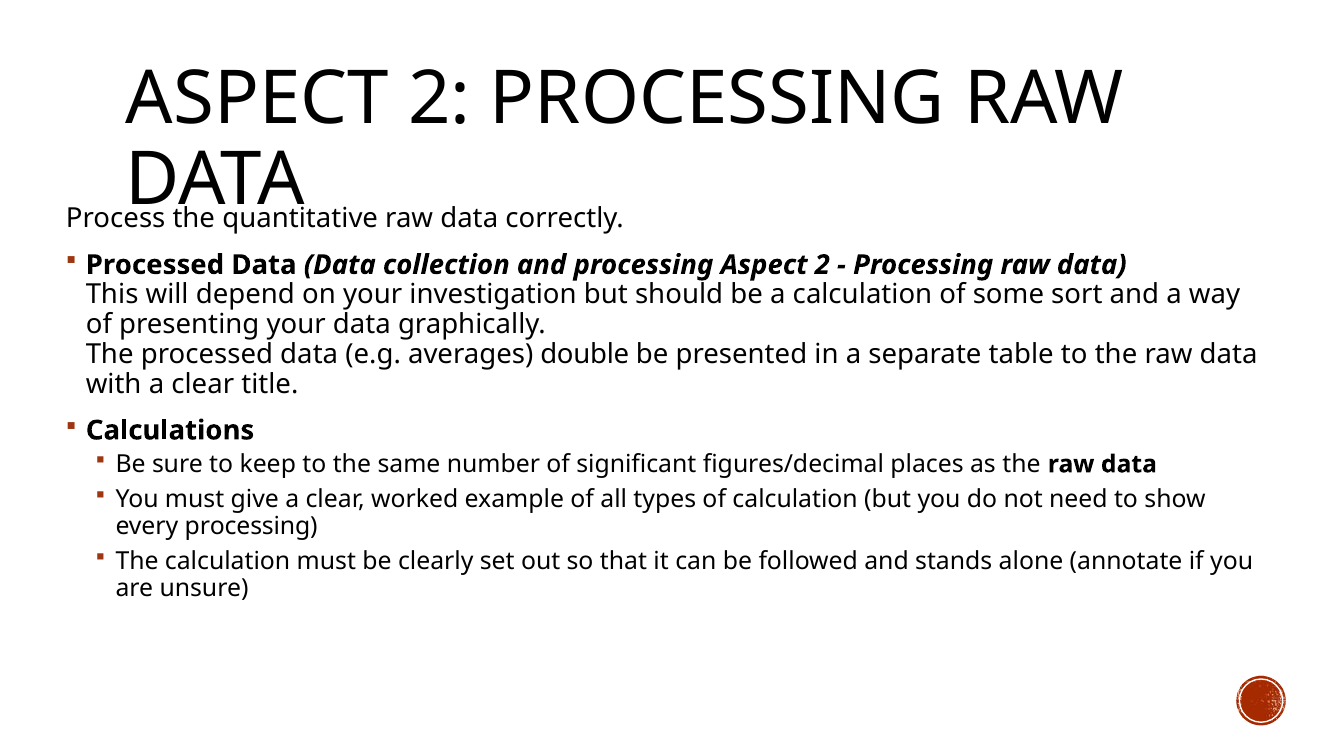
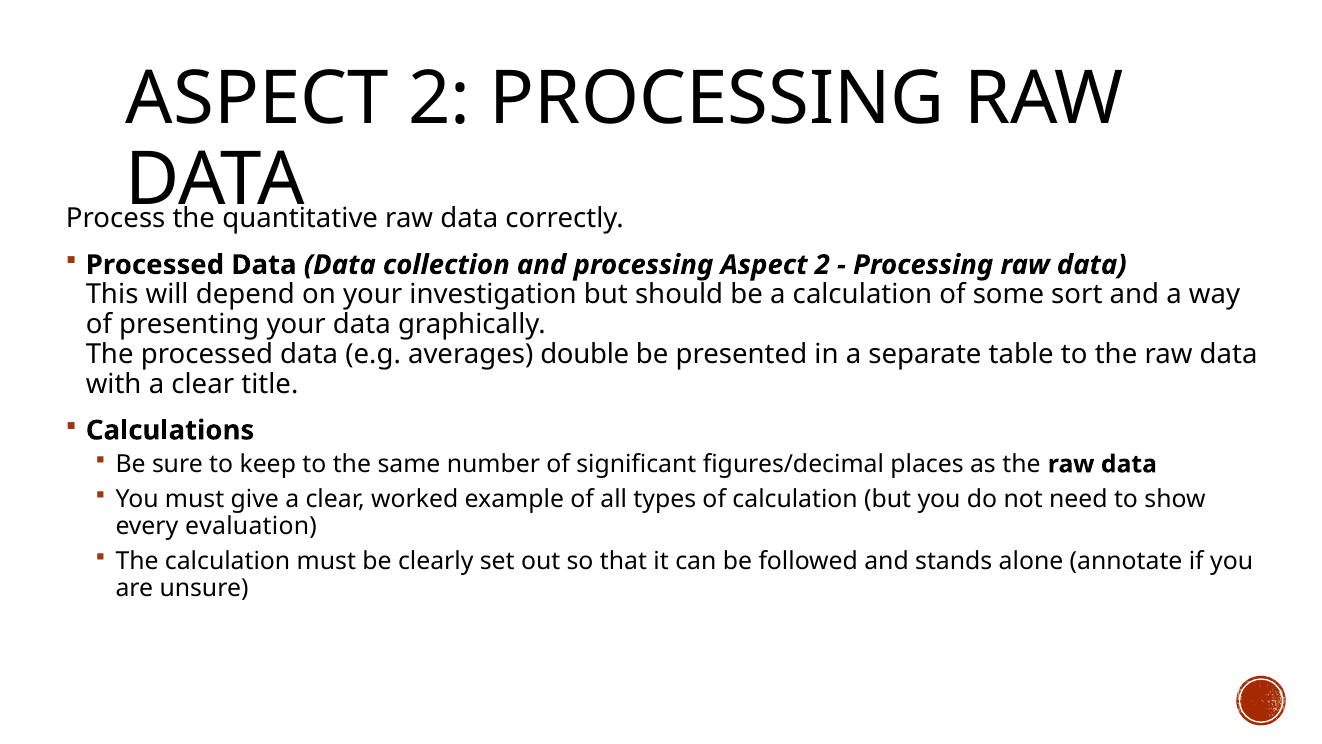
every processing: processing -> evaluation
